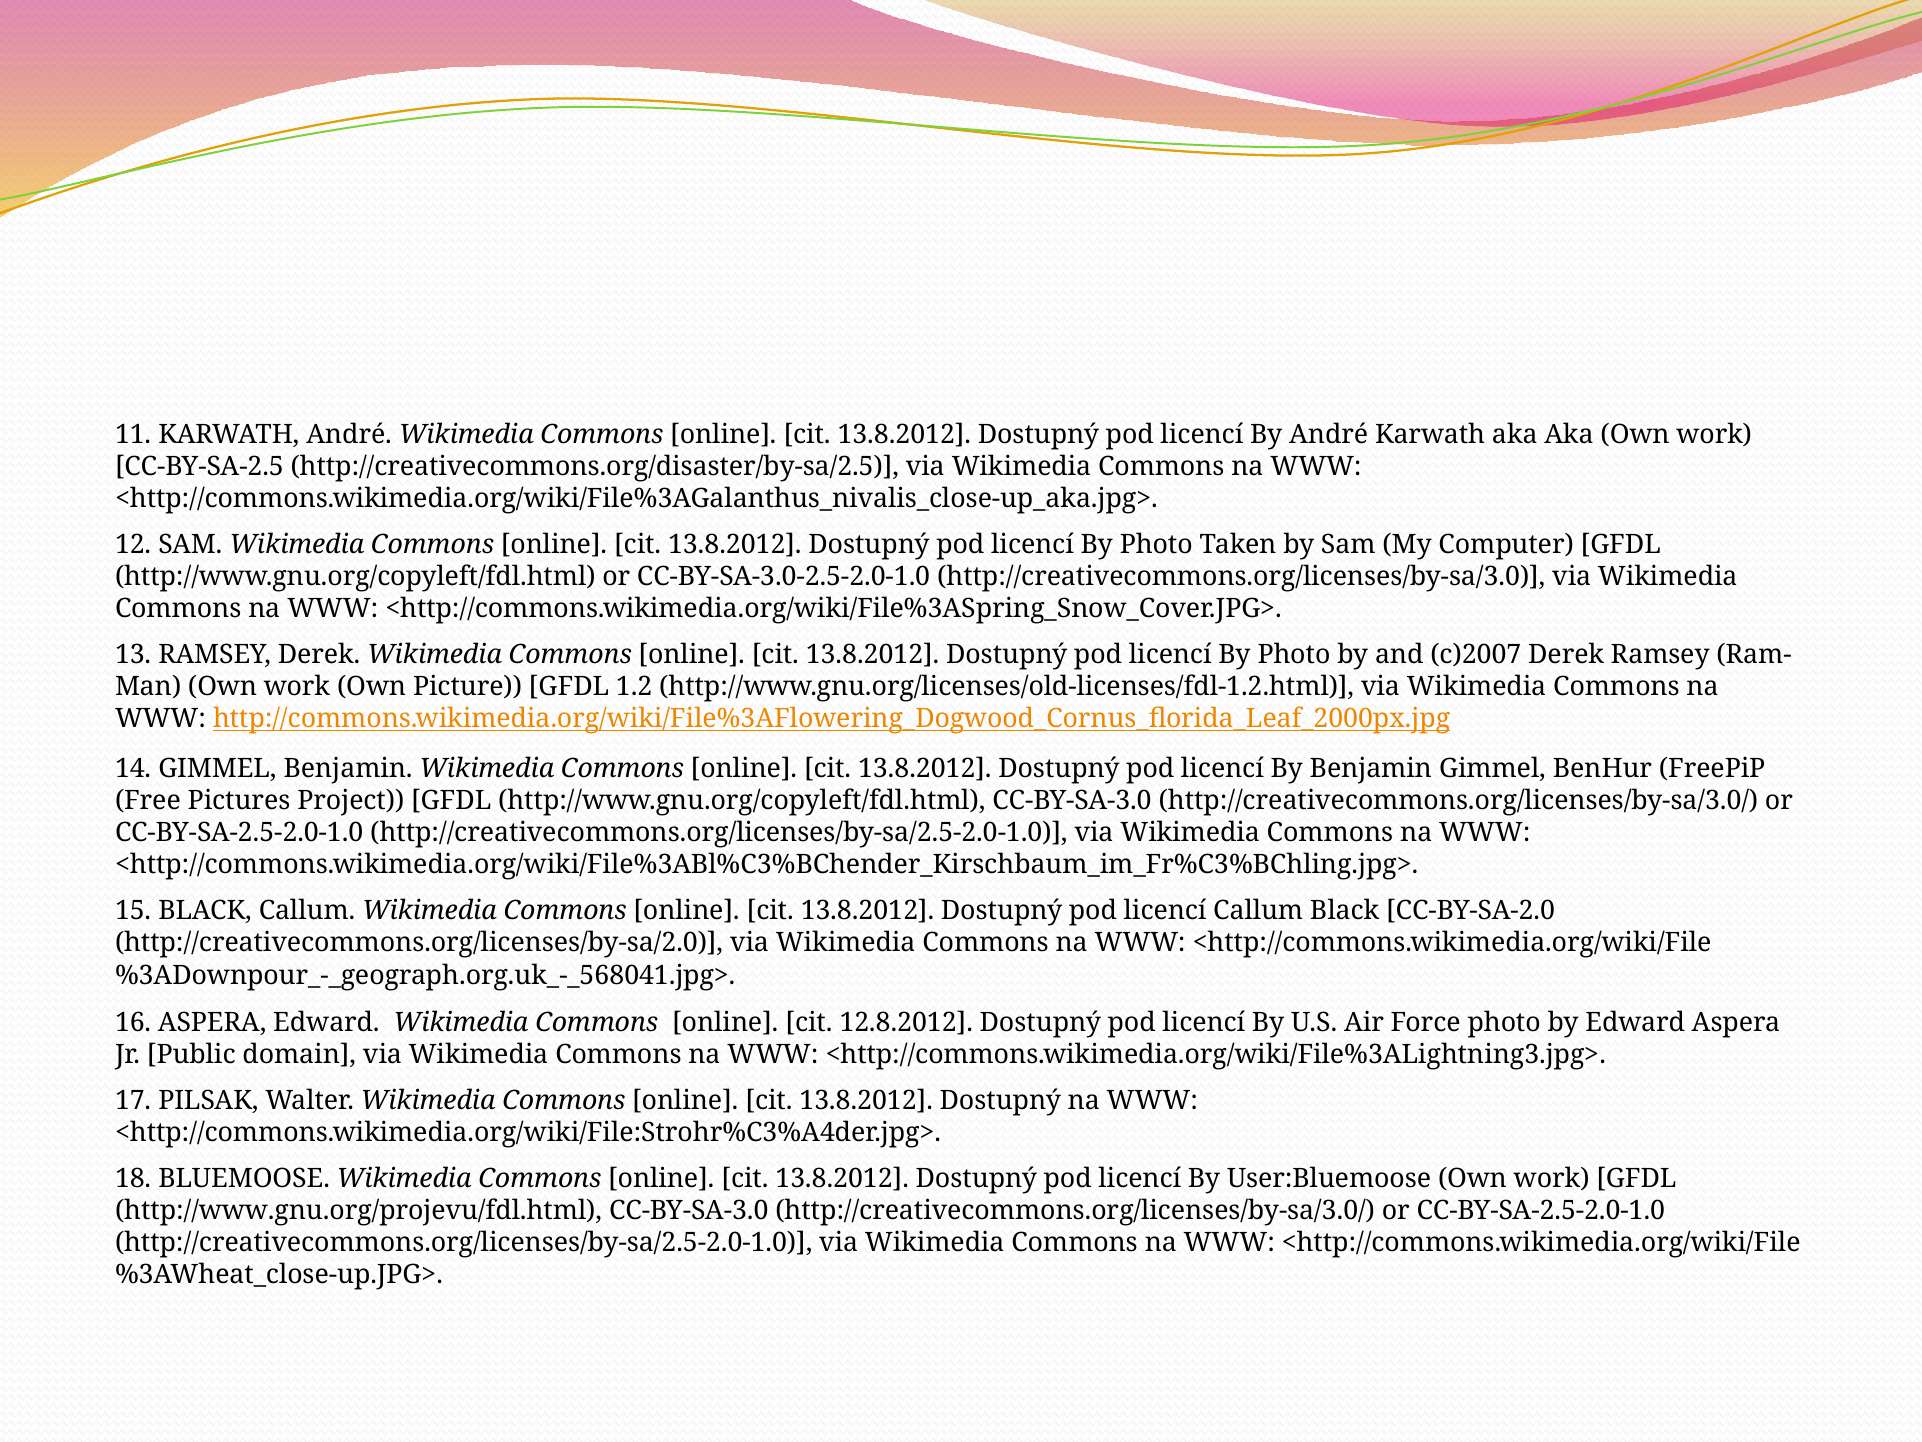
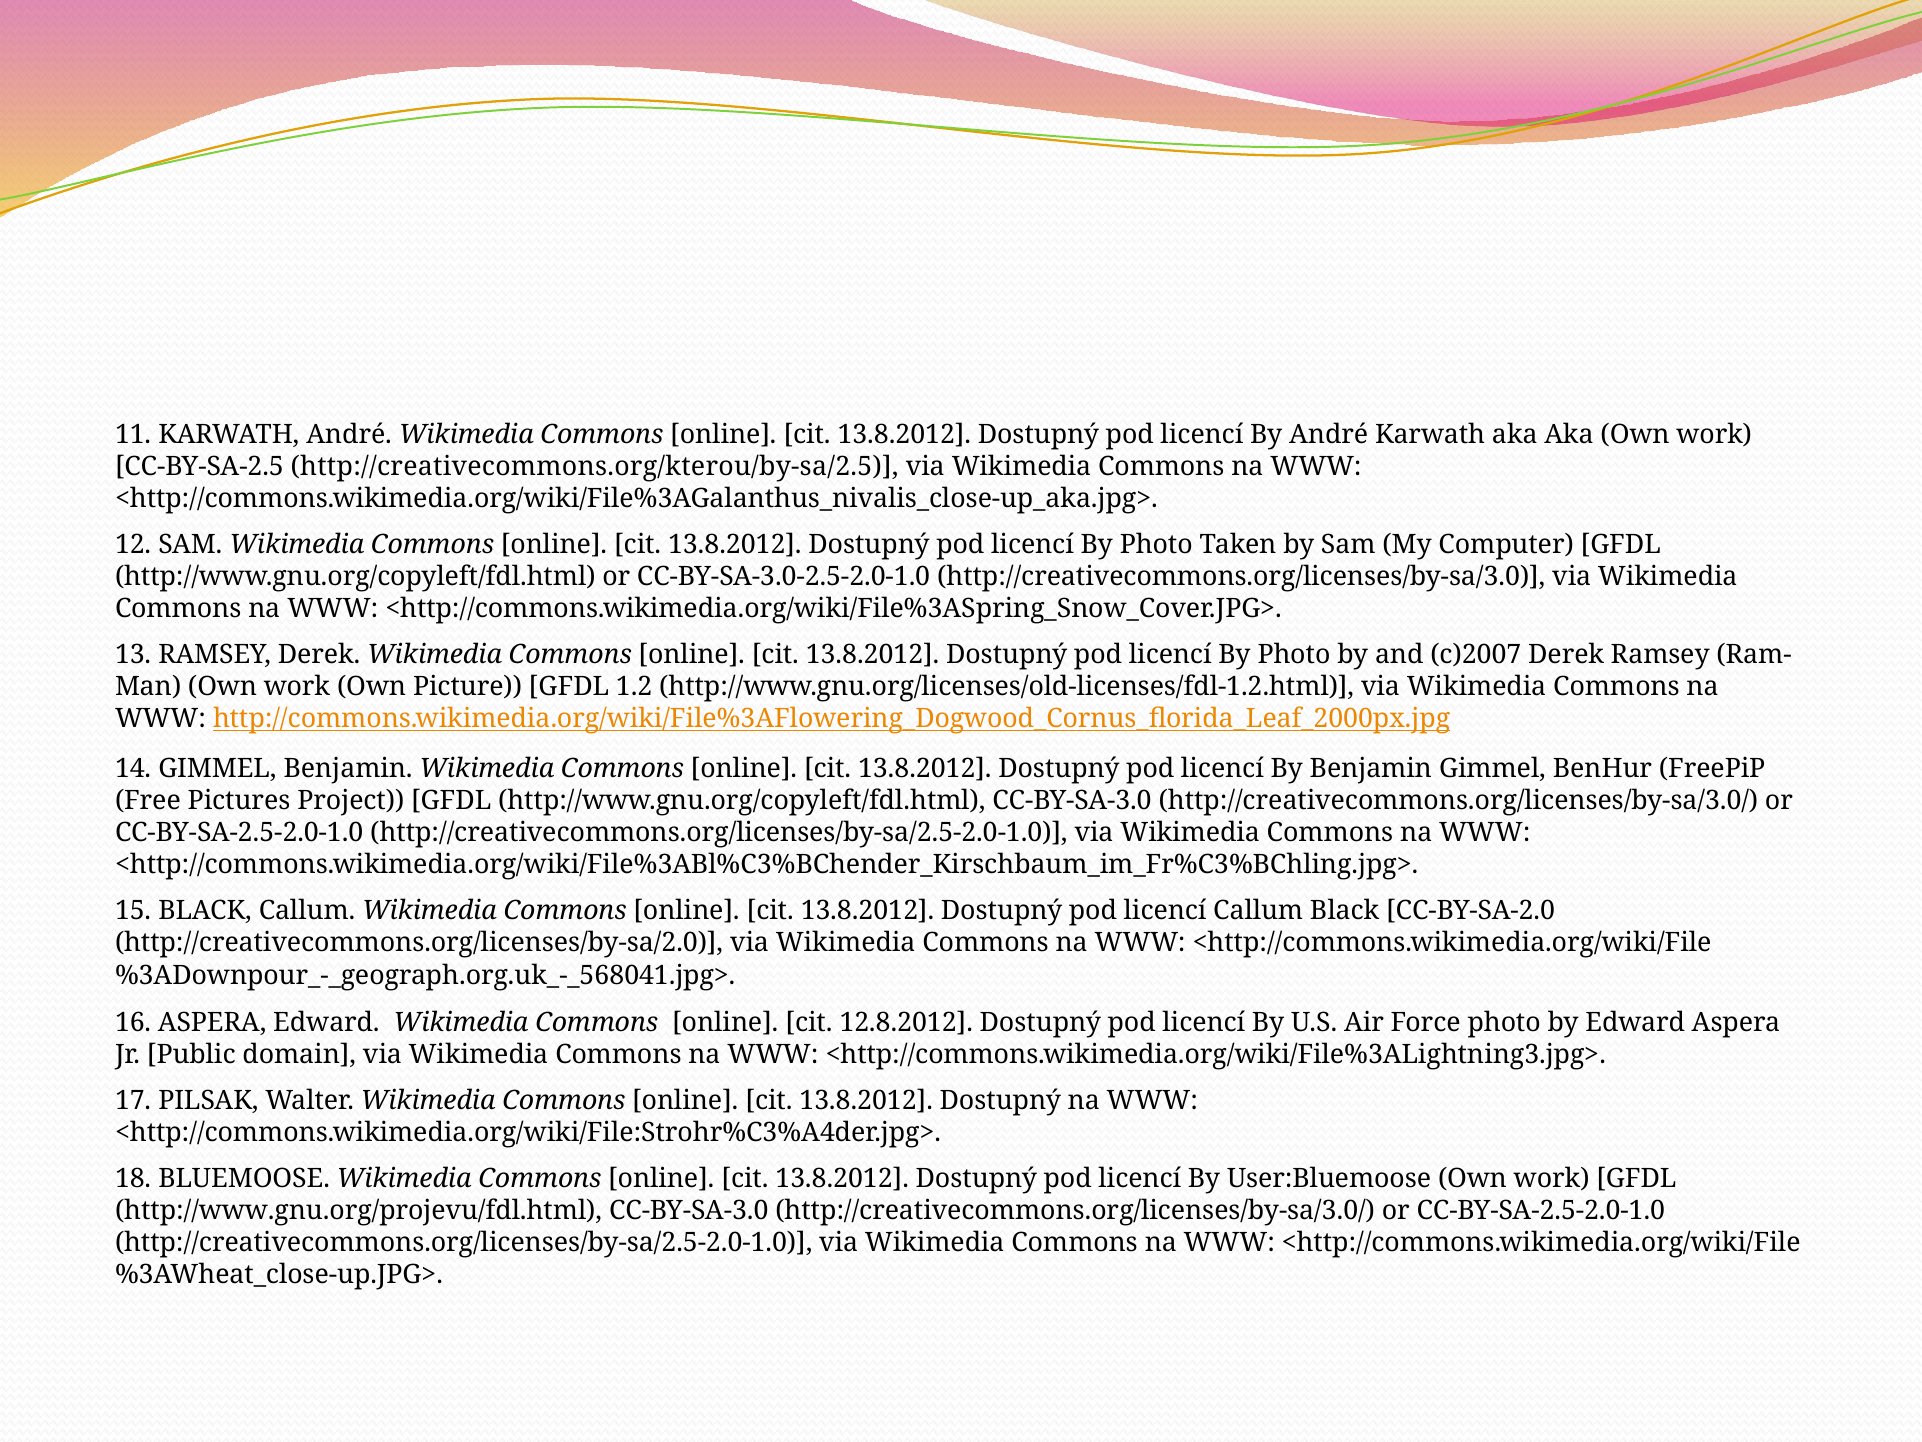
http://creativecommons.org/disaster/by-sa/2.5: http://creativecommons.org/disaster/by-sa/2.5 -> http://creativecommons.org/kterou/by-sa/2.5
